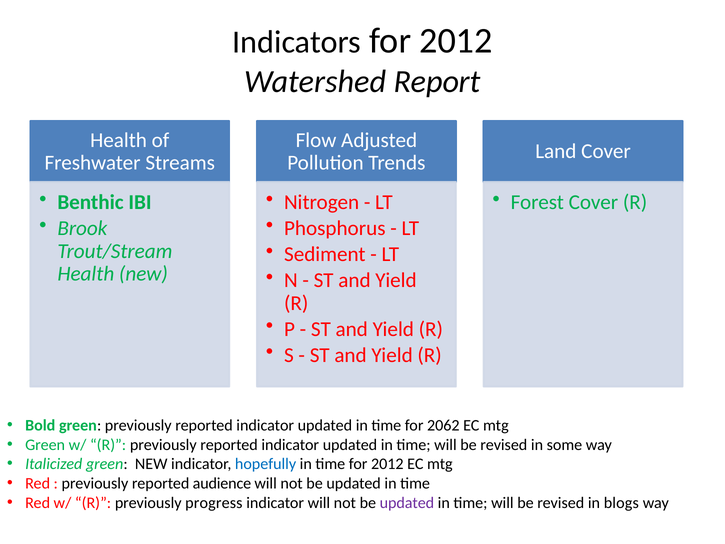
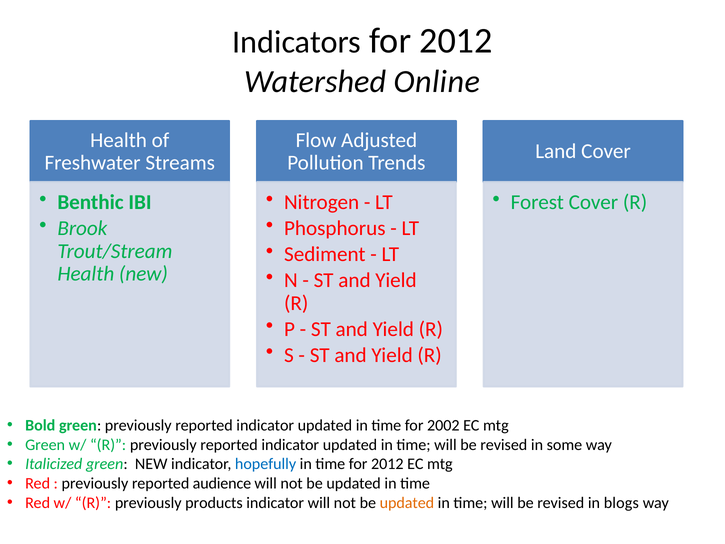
Report: Report -> Online
2062: 2062 -> 2002
progress: progress -> products
updated at (407, 502) colour: purple -> orange
